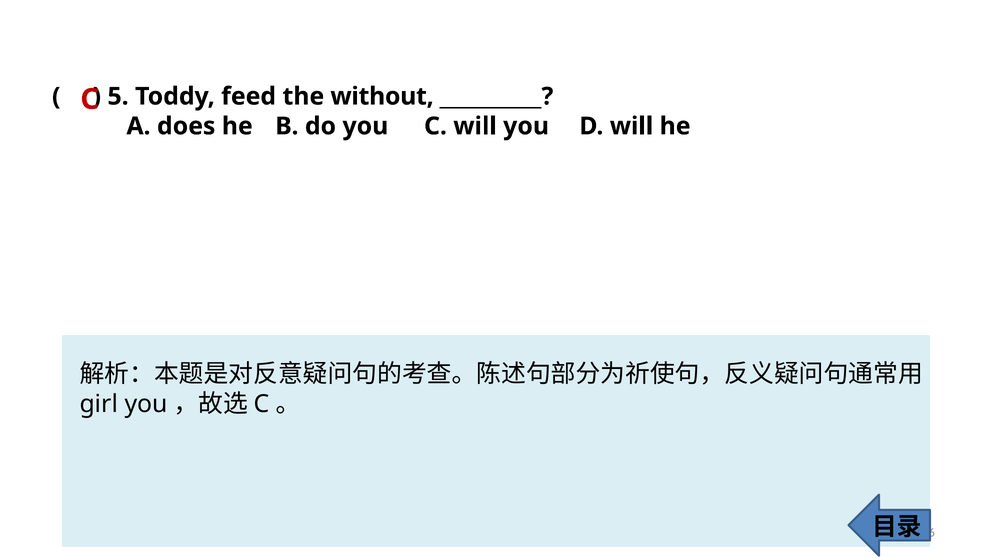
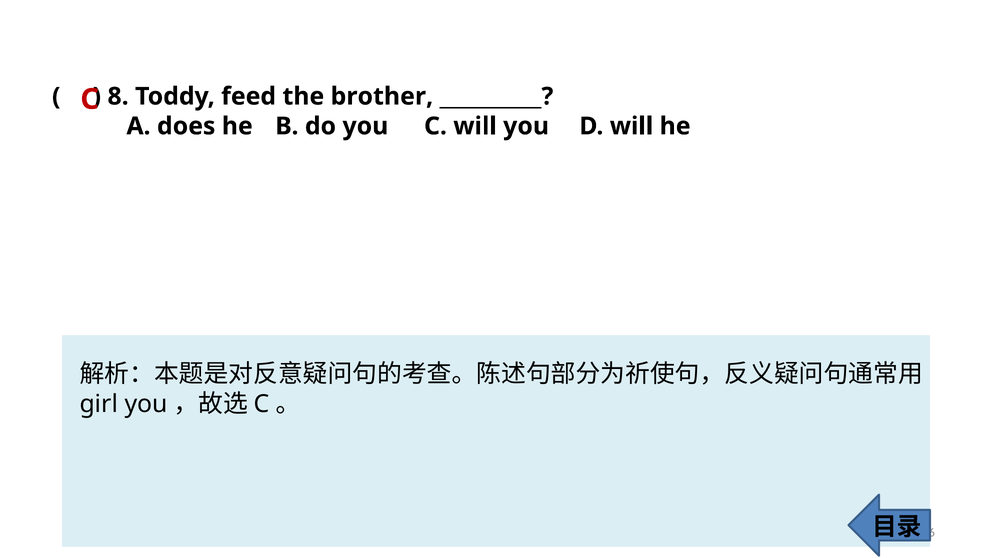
5: 5 -> 8
without: without -> brother
